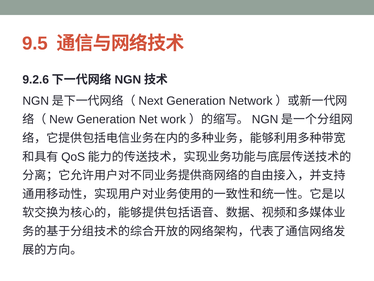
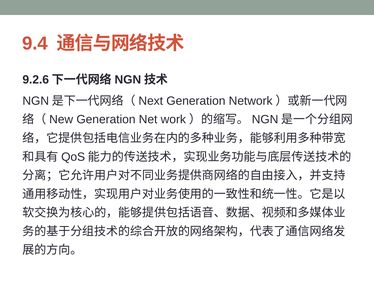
9.5: 9.5 -> 9.4
